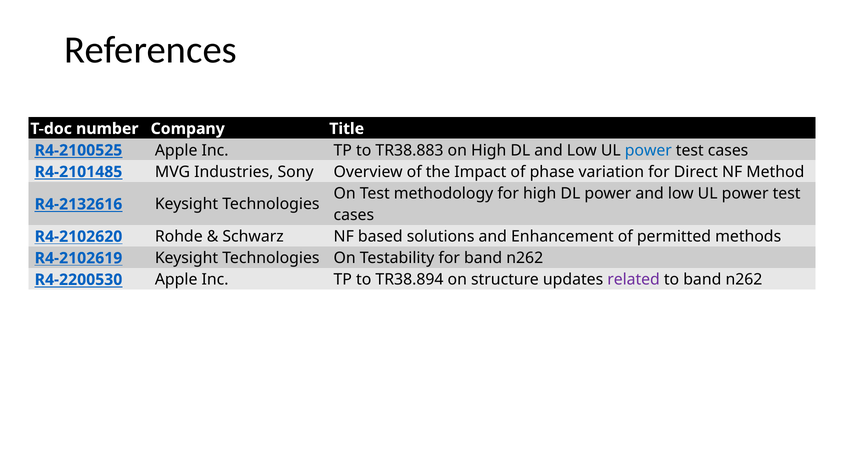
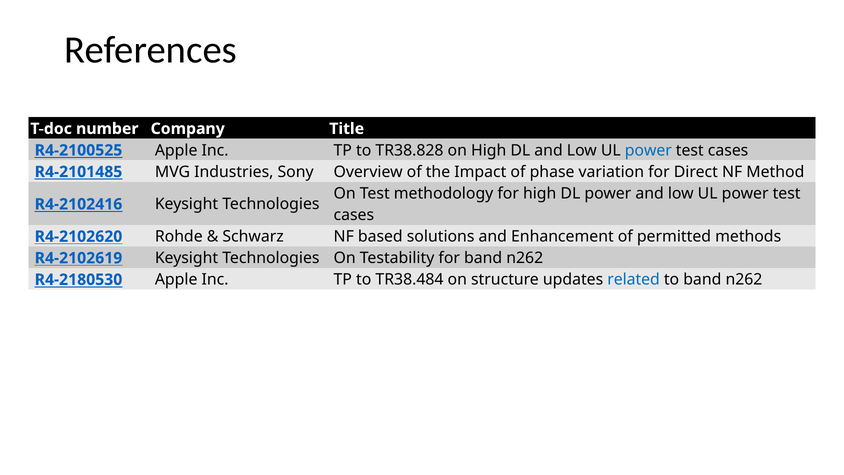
TR38.883: TR38.883 -> TR38.828
R4-2132616: R4-2132616 -> R4-2102416
R4-2200530: R4-2200530 -> R4-2180530
TR38.894: TR38.894 -> TR38.484
related colour: purple -> blue
